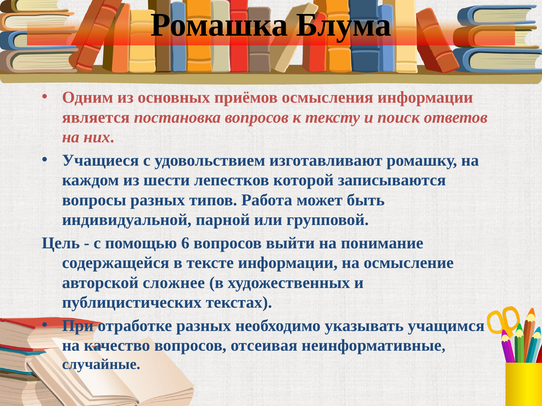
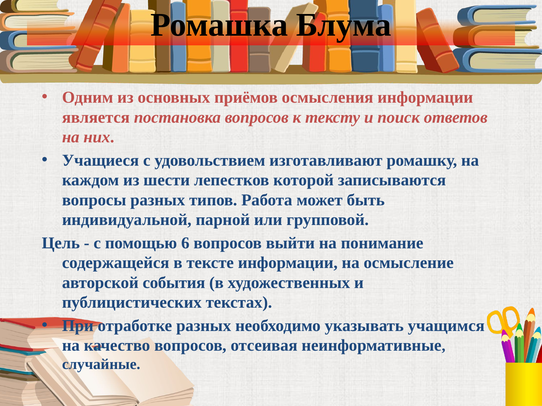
сложнее: сложнее -> события
